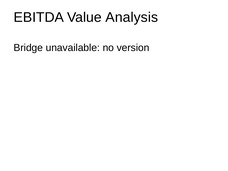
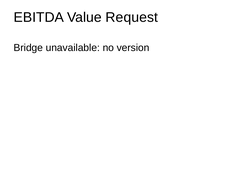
Analysis: Analysis -> Request
